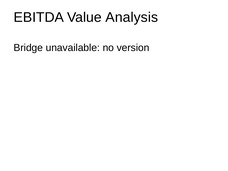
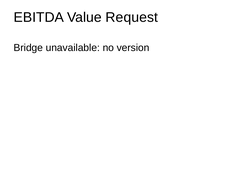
Analysis: Analysis -> Request
